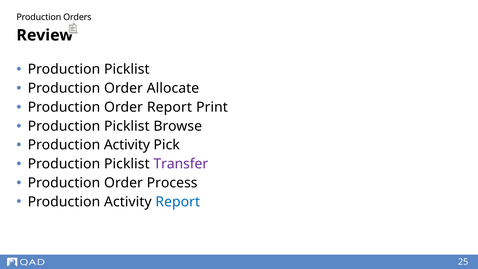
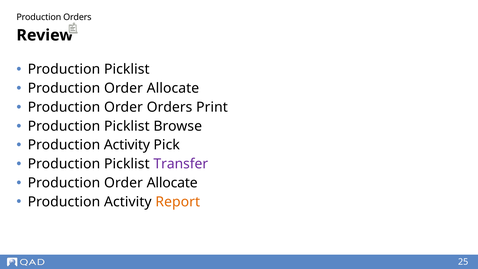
Order Report: Report -> Orders
Process at (172, 183): Process -> Allocate
Report at (178, 202) colour: blue -> orange
